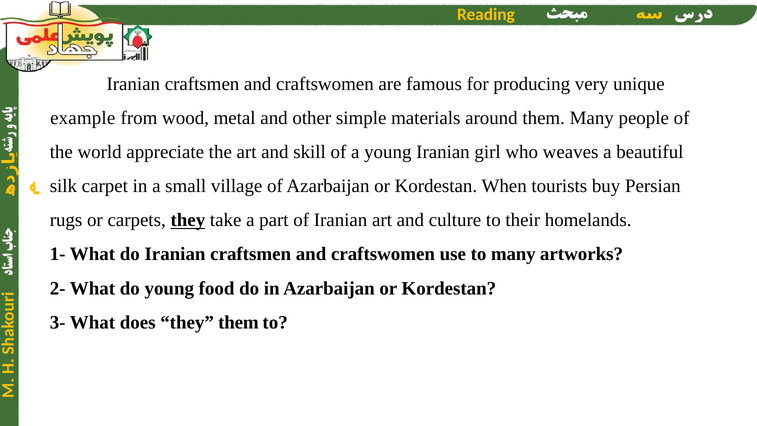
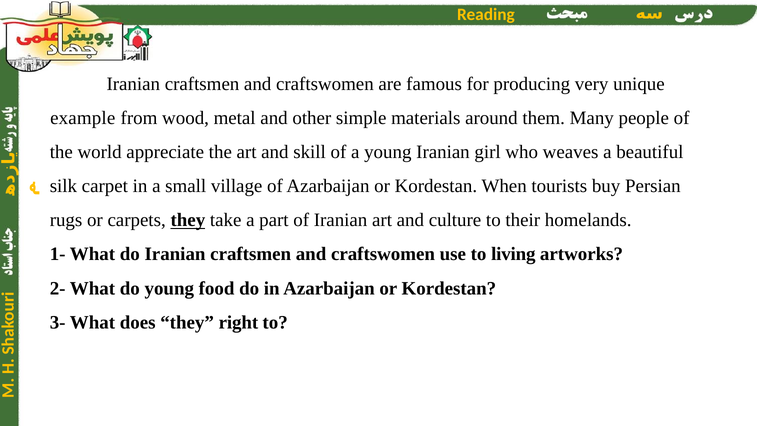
to many: many -> living
they them: them -> right
